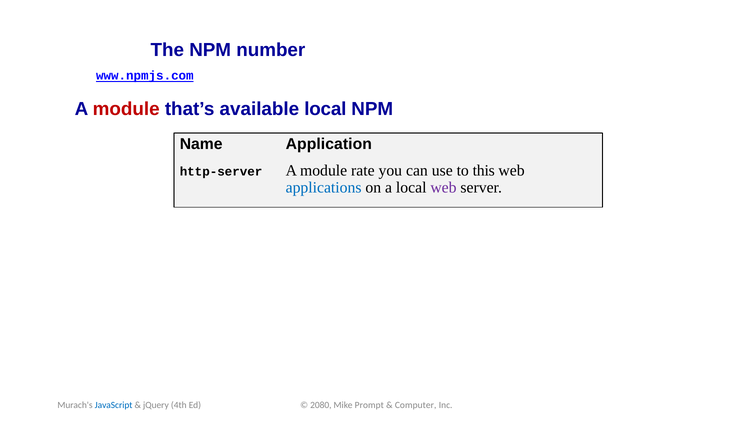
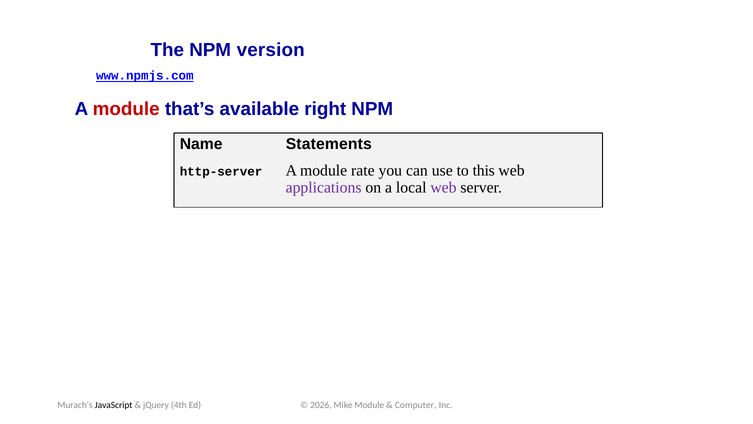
number: number -> version
available local: local -> right
Application: Application -> Statements
applications colour: blue -> purple
JavaScript colour: blue -> black
2080: 2080 -> 2026
Mike Prompt: Prompt -> Module
